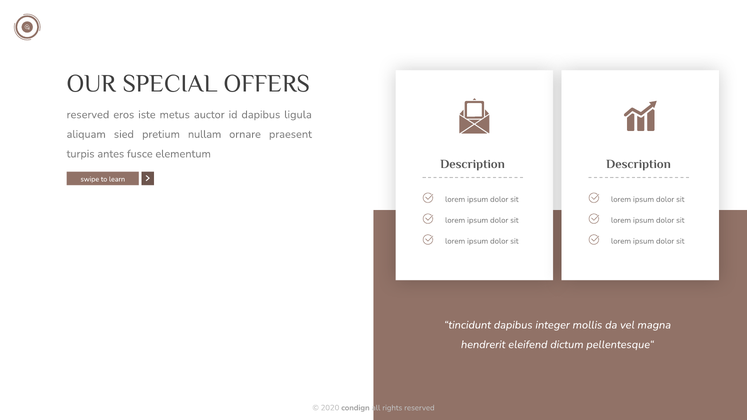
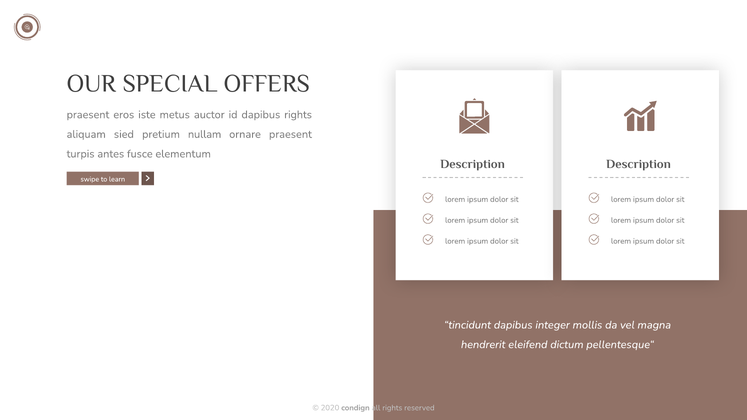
reserved at (88, 115): reserved -> praesent
dapibus ligula: ligula -> rights
